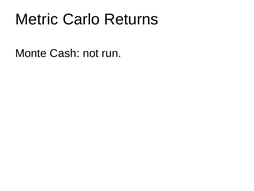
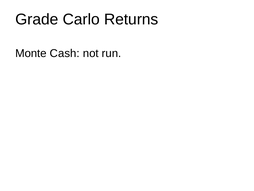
Metric: Metric -> Grade
